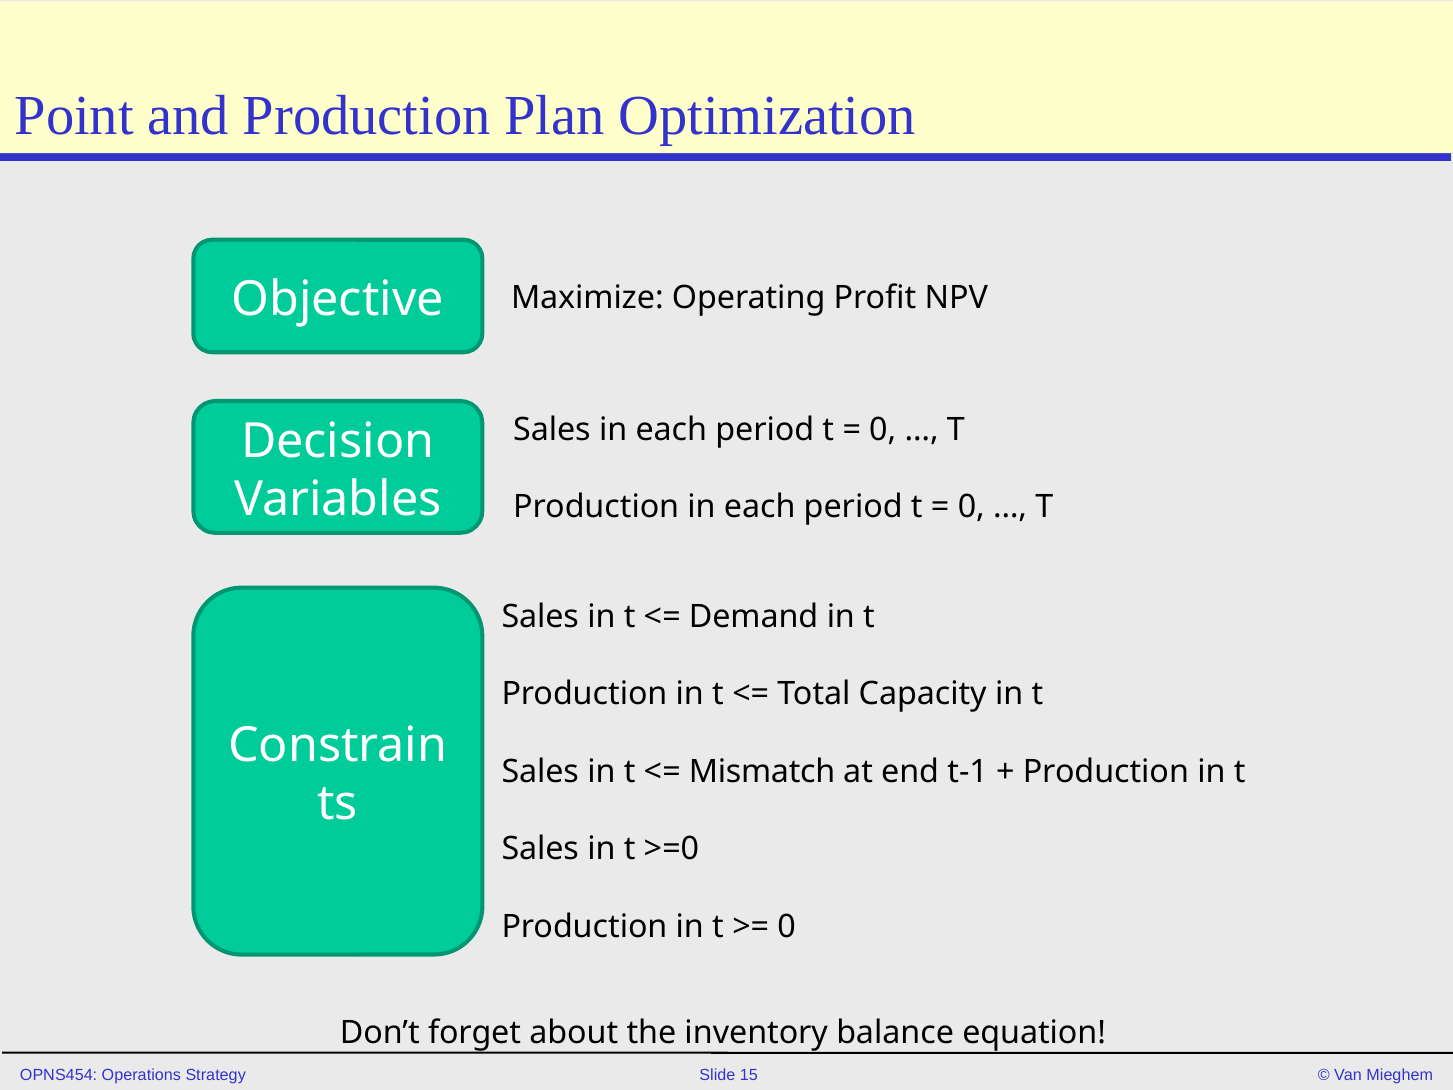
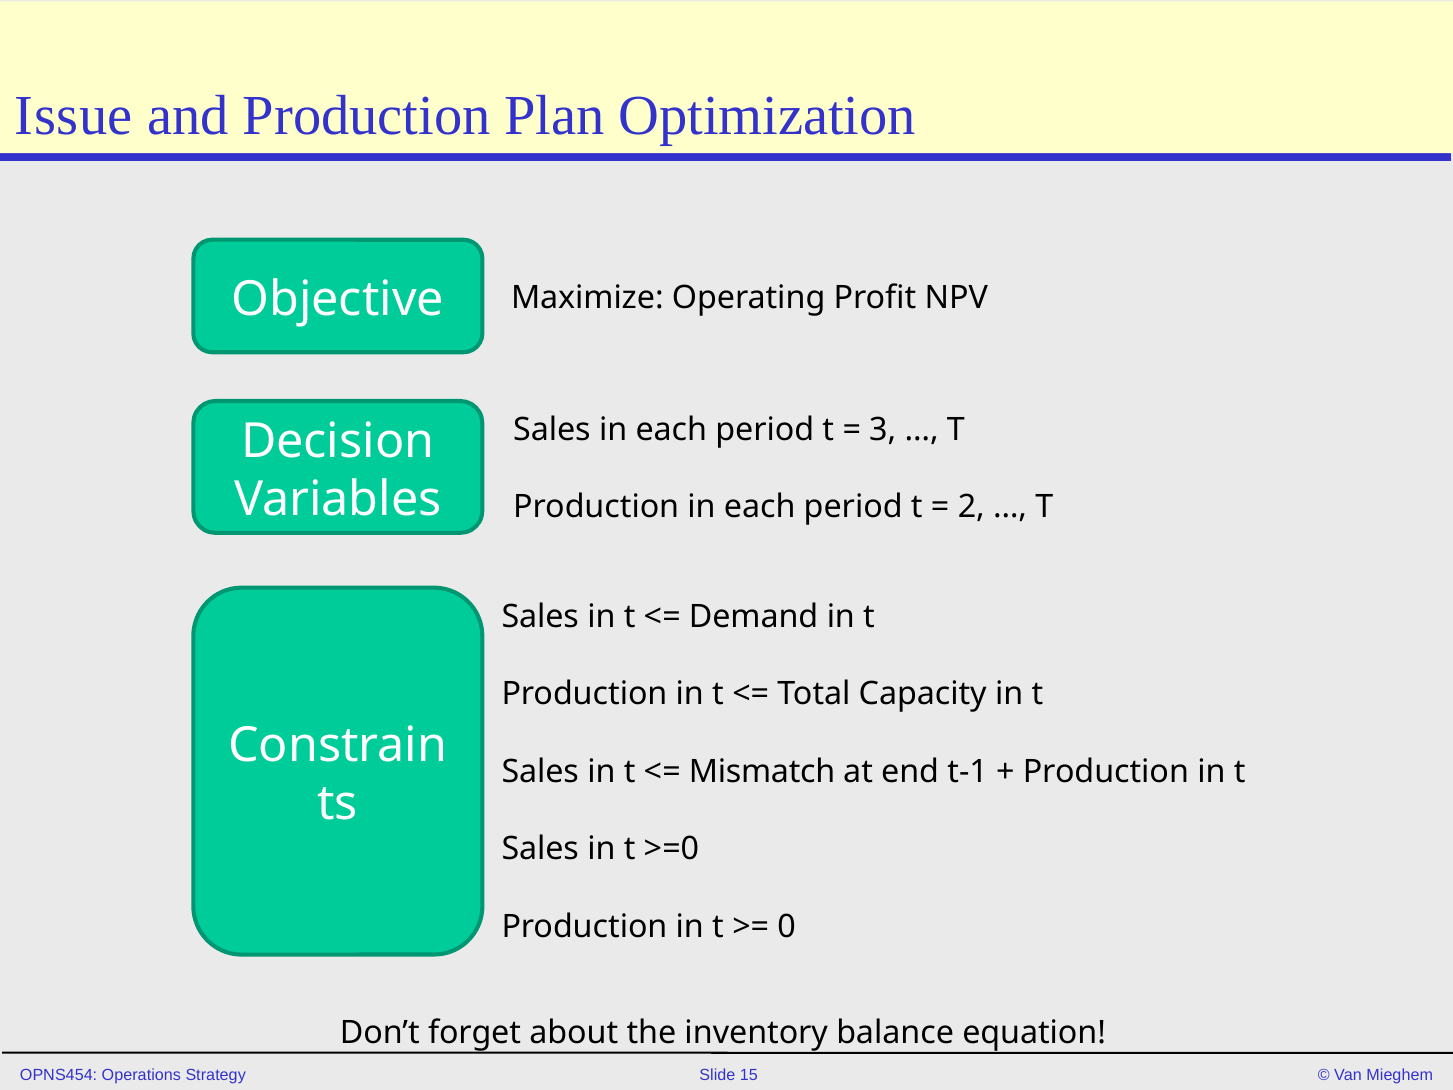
Point: Point -> Issue
0 at (883, 430): 0 -> 3
0 at (971, 507): 0 -> 2
